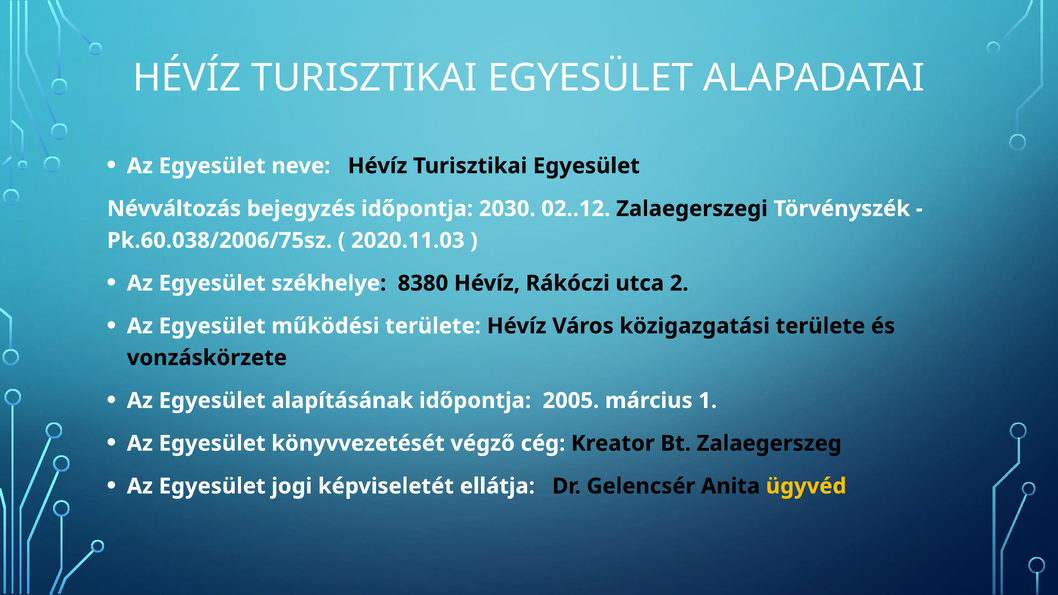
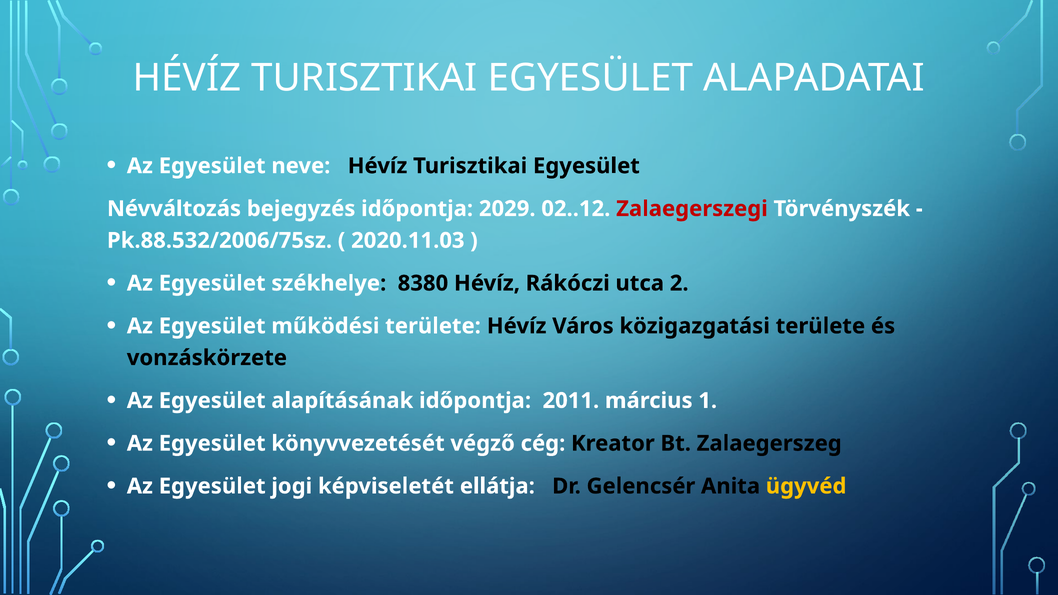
2030: 2030 -> 2029
Zalaegerszegi colour: black -> red
Pk.60.038/2006/75sz: Pk.60.038/2006/75sz -> Pk.88.532/2006/75sz
2005: 2005 -> 2011
